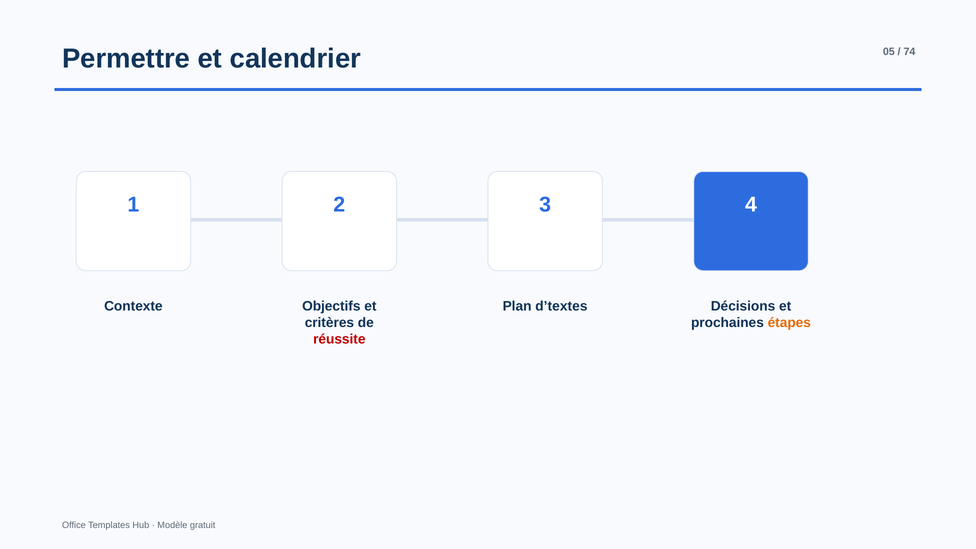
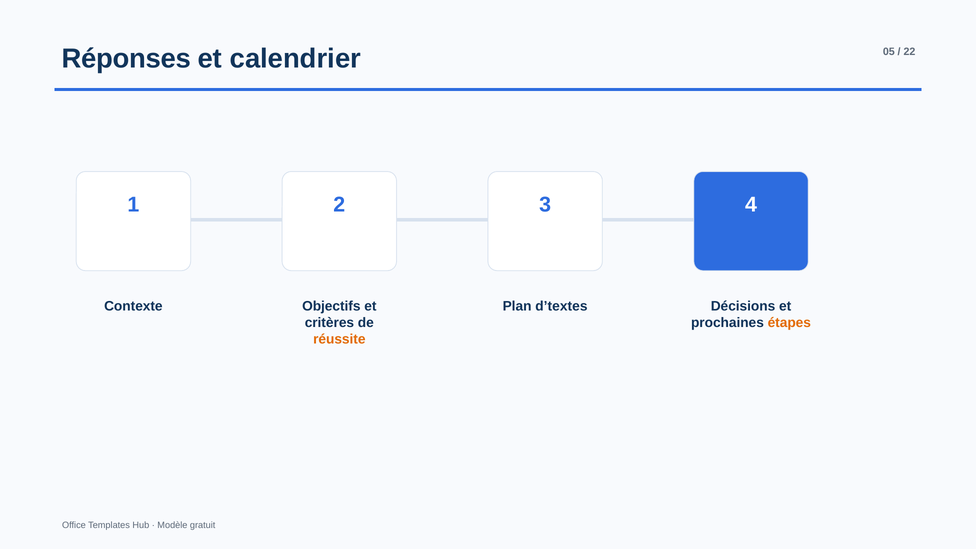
Permettre: Permettre -> Réponses
74: 74 -> 22
réussite colour: red -> orange
